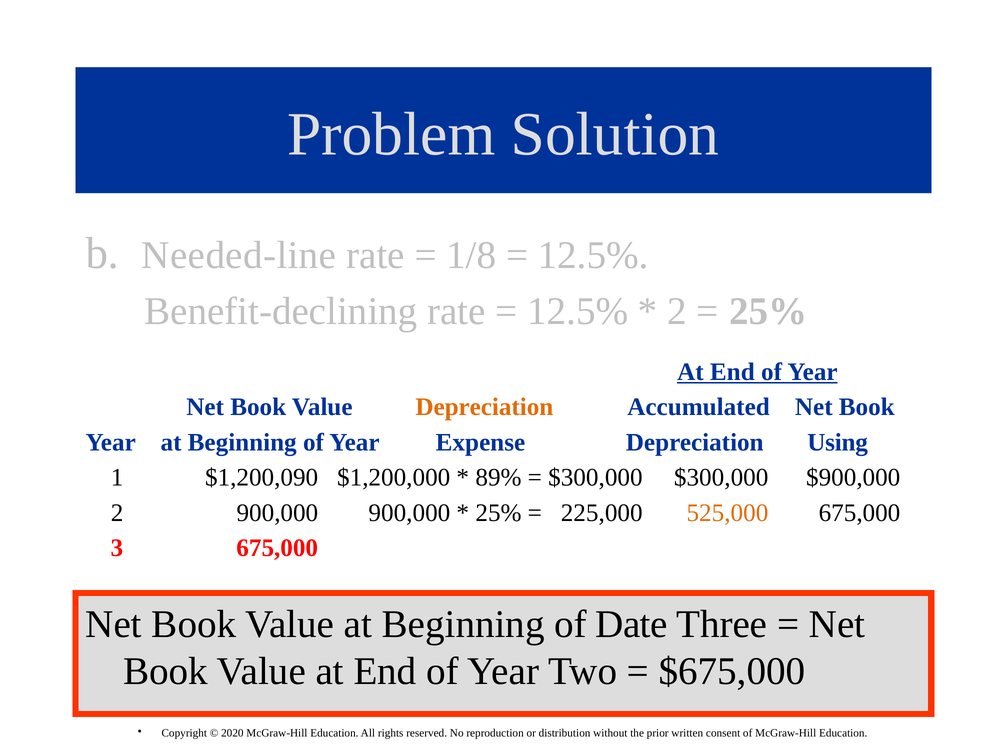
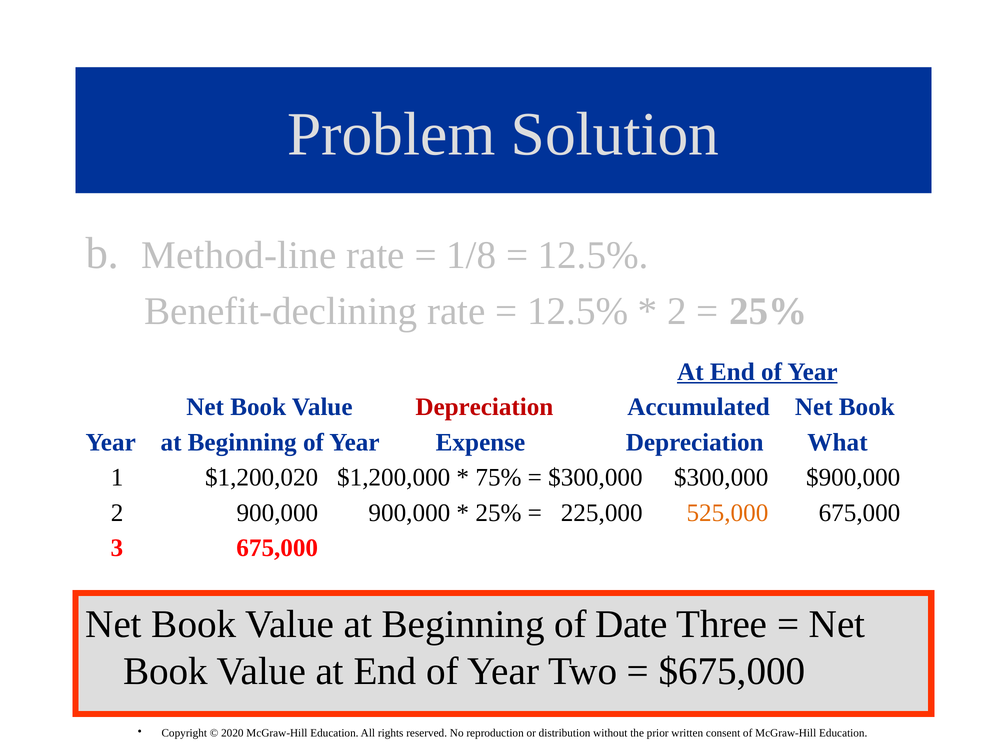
Needed-line: Needed-line -> Method-line
Depreciation at (484, 407) colour: orange -> red
Using: Using -> What
$1,200,090: $1,200,090 -> $1,200,020
89%: 89% -> 75%
